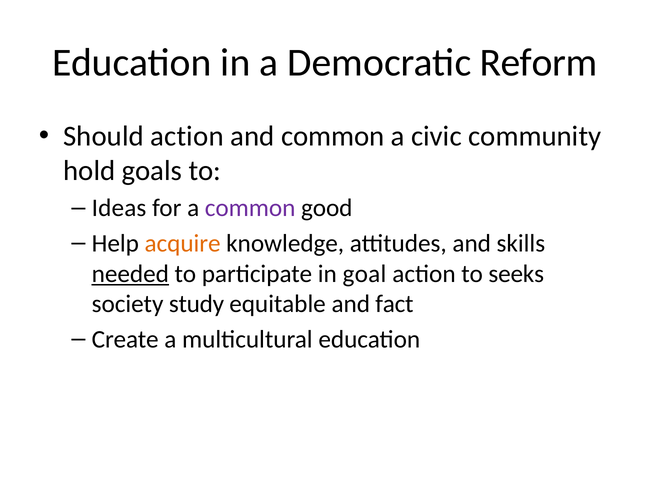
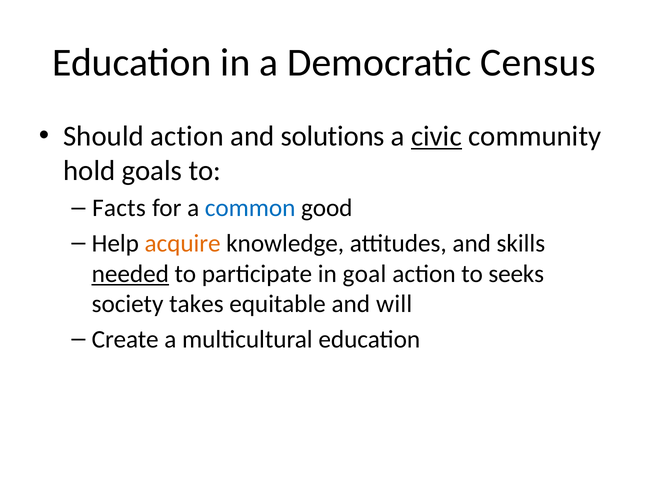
Reform: Reform -> Census
and common: common -> solutions
civic underline: none -> present
Ideas: Ideas -> Facts
common at (250, 208) colour: purple -> blue
study: study -> takes
fact: fact -> will
